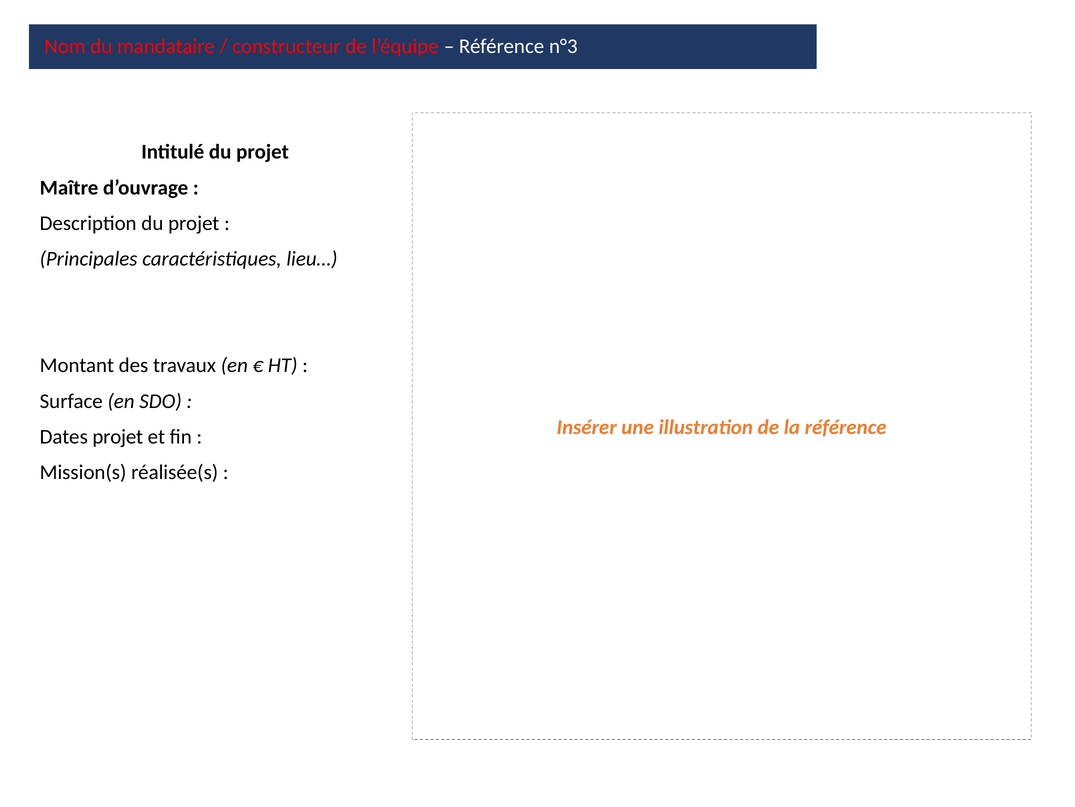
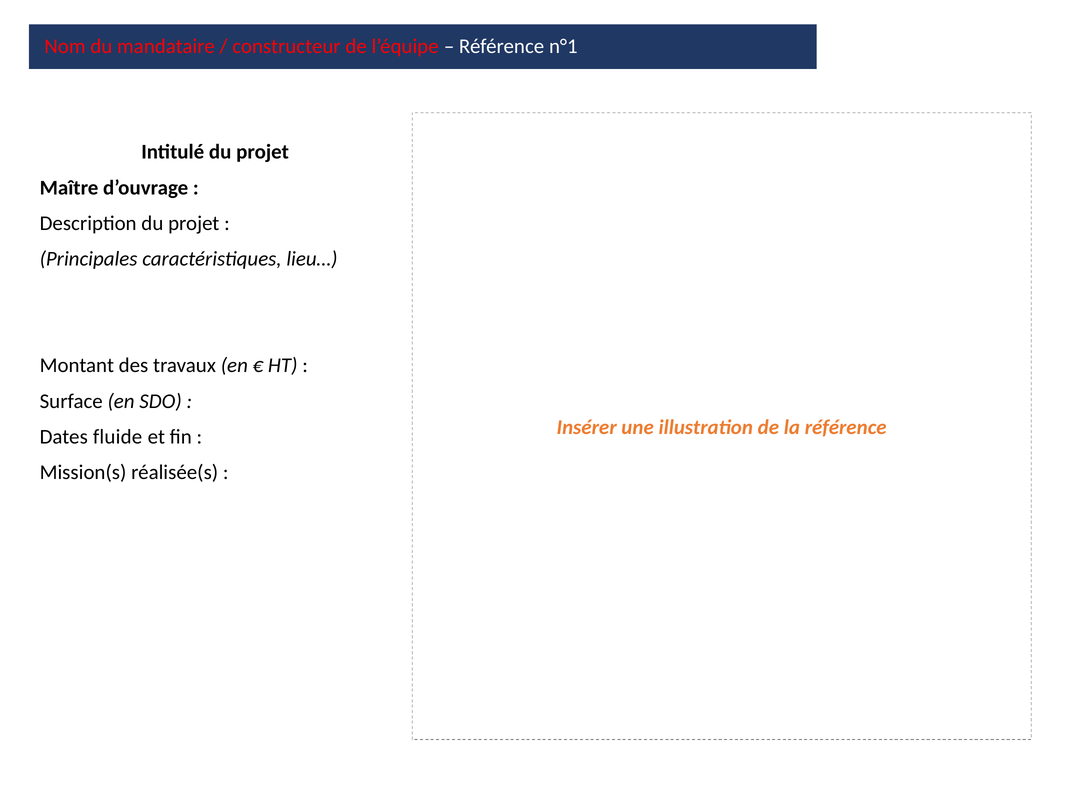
n°3: n°3 -> n°1
Dates projet: projet -> fluide
